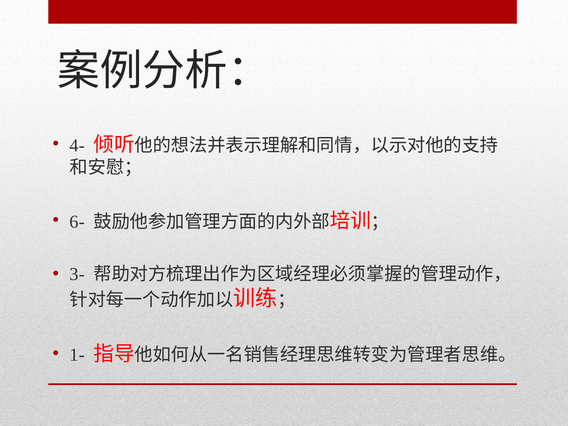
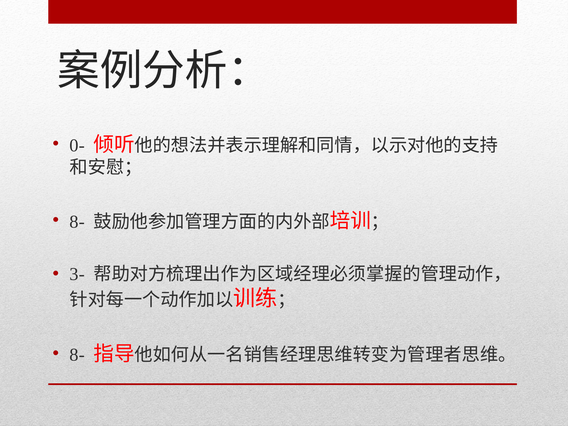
4-: 4- -> 0-
6- at (77, 222): 6- -> 8-
1- at (77, 355): 1- -> 8-
